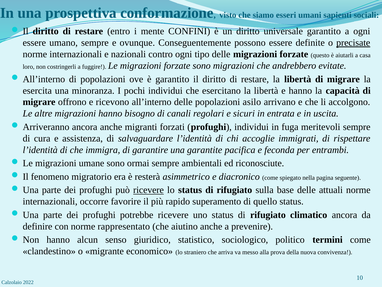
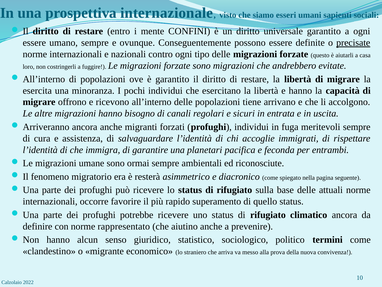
conformazione: conformazione -> internazionale
asilo: asilo -> tiene
garantite: garantite -> planetari
ricevere at (149, 190) underline: present -> none
